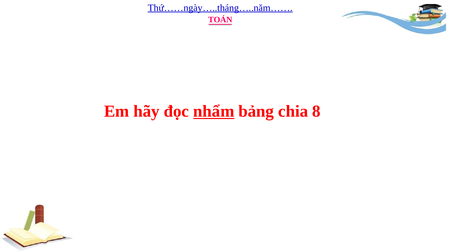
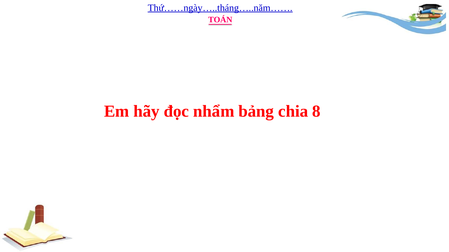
nhẩm underline: present -> none
